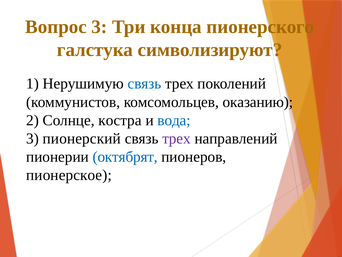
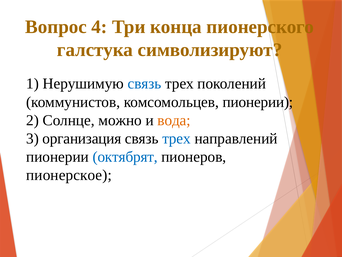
Вопрос 3: 3 -> 4
комсомольцев оказанию: оказанию -> пионерии
костра: костра -> можно
вода colour: blue -> orange
пионерский: пионерский -> организация
трех at (177, 138) colour: purple -> blue
